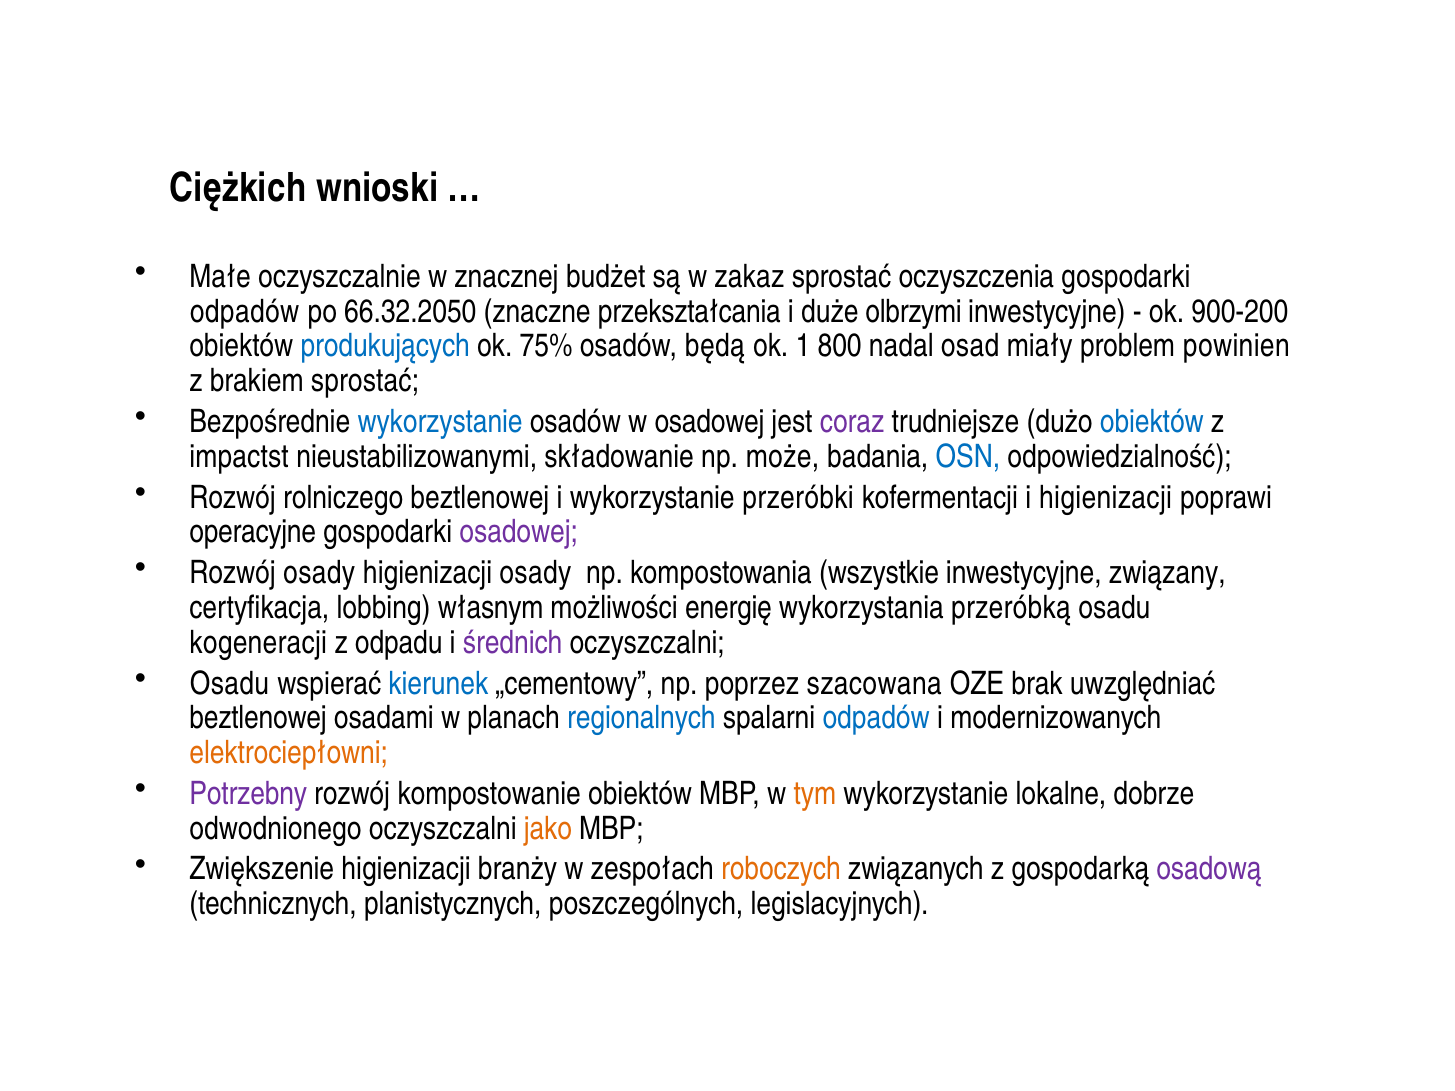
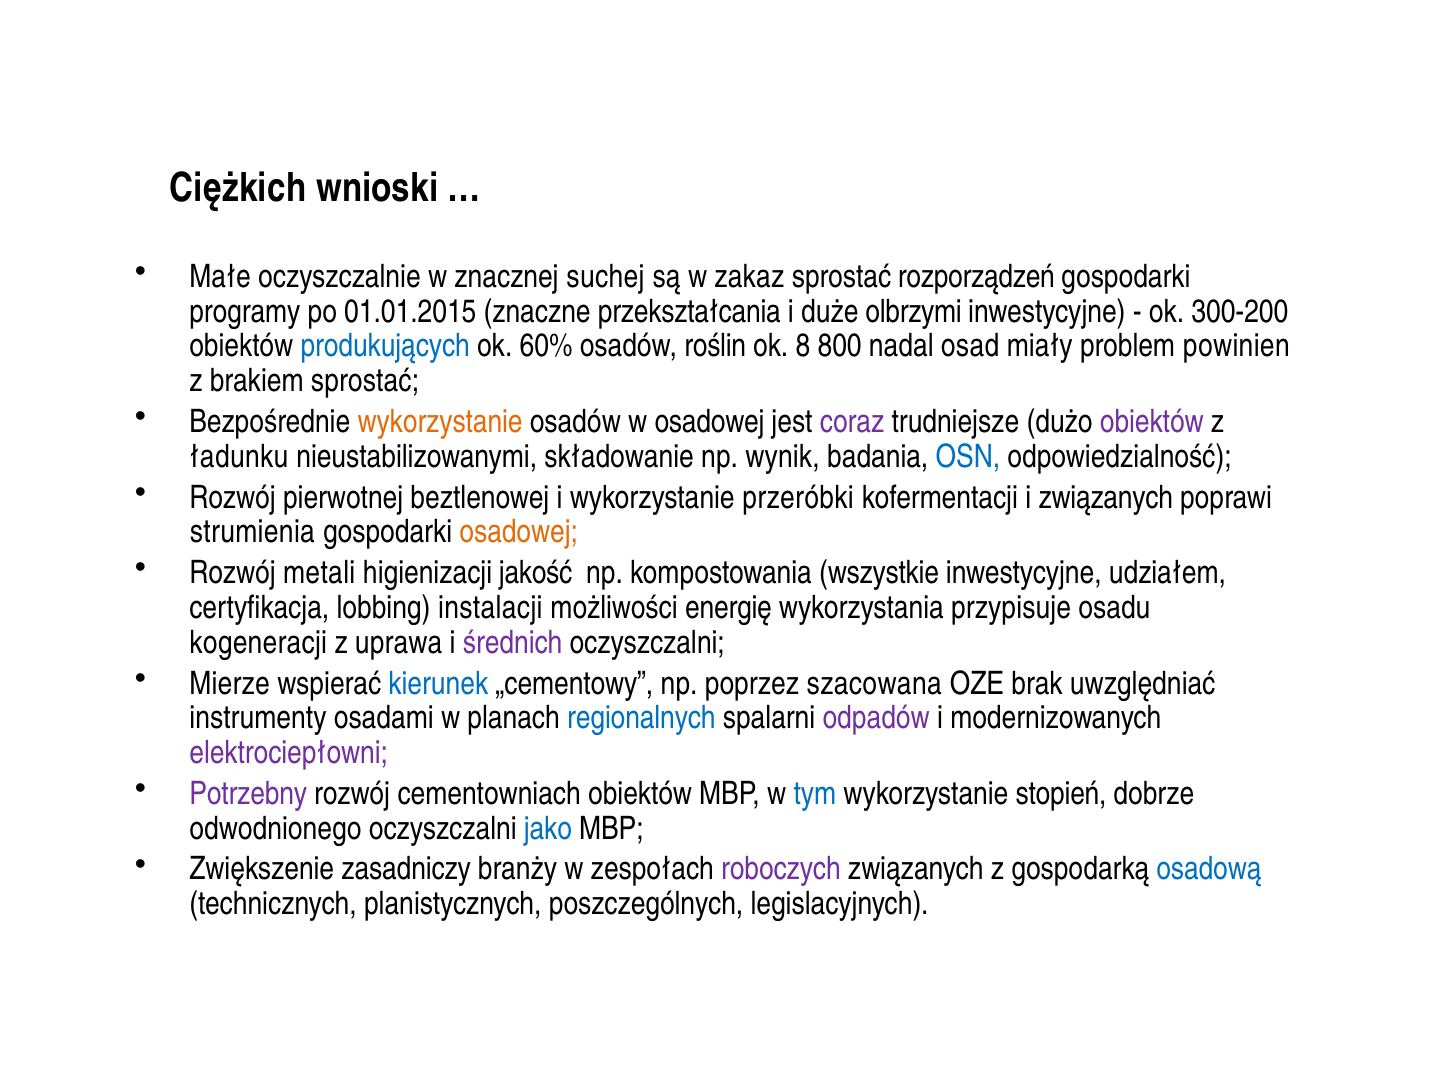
budżet: budżet -> suchej
oczyszczenia: oczyszczenia -> rozporządzeń
odpadów at (245, 311): odpadów -> programy
66.32.2050: 66.32.2050 -> 01.01.2015
900-200: 900-200 -> 300-200
75%: 75% -> 60%
będą: będą -> roślin
1: 1 -> 8
wykorzystanie at (440, 422) colour: blue -> orange
obiektów at (1152, 422) colour: blue -> purple
impactst: impactst -> ładunku
może: może -> wynik
rolniczego: rolniczego -> pierwotnej
i higienizacji: higienizacji -> związanych
operacyjne: operacyjne -> strumienia
osadowej at (519, 532) colour: purple -> orange
Rozwój osady: osady -> metali
higienizacji osady: osady -> jakość
związany: związany -> udziałem
własnym: własnym -> instalacji
przeróbką: przeróbką -> przypisuje
odpadu: odpadu -> uprawa
Osadu at (230, 683): Osadu -> Mierze
beztlenowej at (258, 718): beztlenowej -> instrumenty
odpadów at (876, 718) colour: blue -> purple
elektrociepłowni colour: orange -> purple
kompostowanie: kompostowanie -> cementowniach
tym colour: orange -> blue
lokalne: lokalne -> stopień
jako colour: orange -> blue
Zwiększenie higienizacji: higienizacji -> zasadniczy
roboczych colour: orange -> purple
osadową colour: purple -> blue
